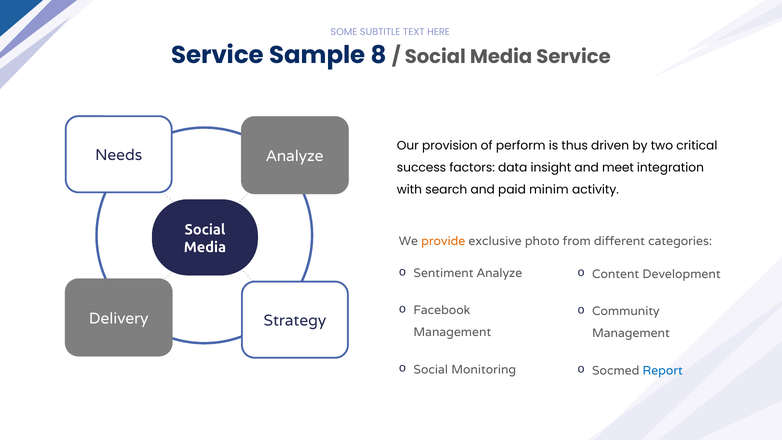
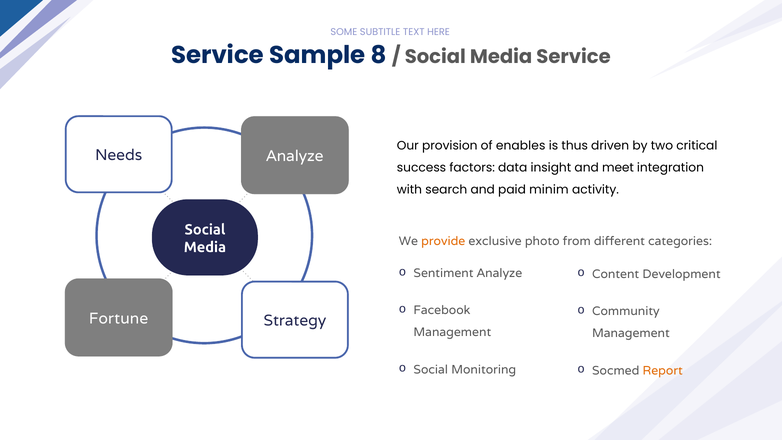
perform: perform -> enables
Delivery: Delivery -> Fortune
Report colour: blue -> orange
